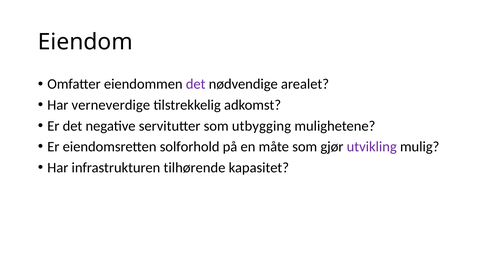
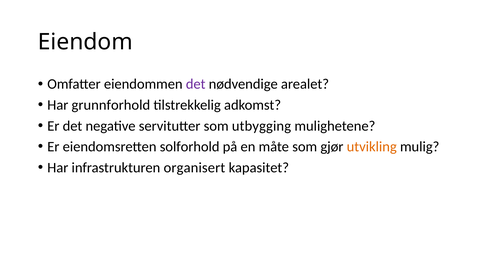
verneverdige: verneverdige -> grunnforhold
utvikling colour: purple -> orange
tilhørende: tilhørende -> organisert
